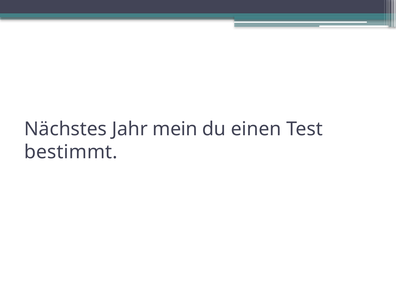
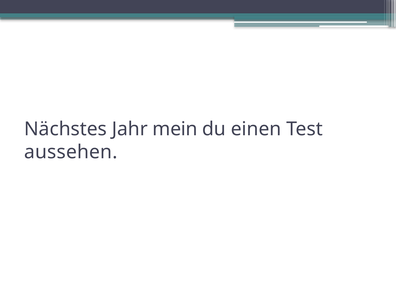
bestimmt: bestimmt -> aussehen
